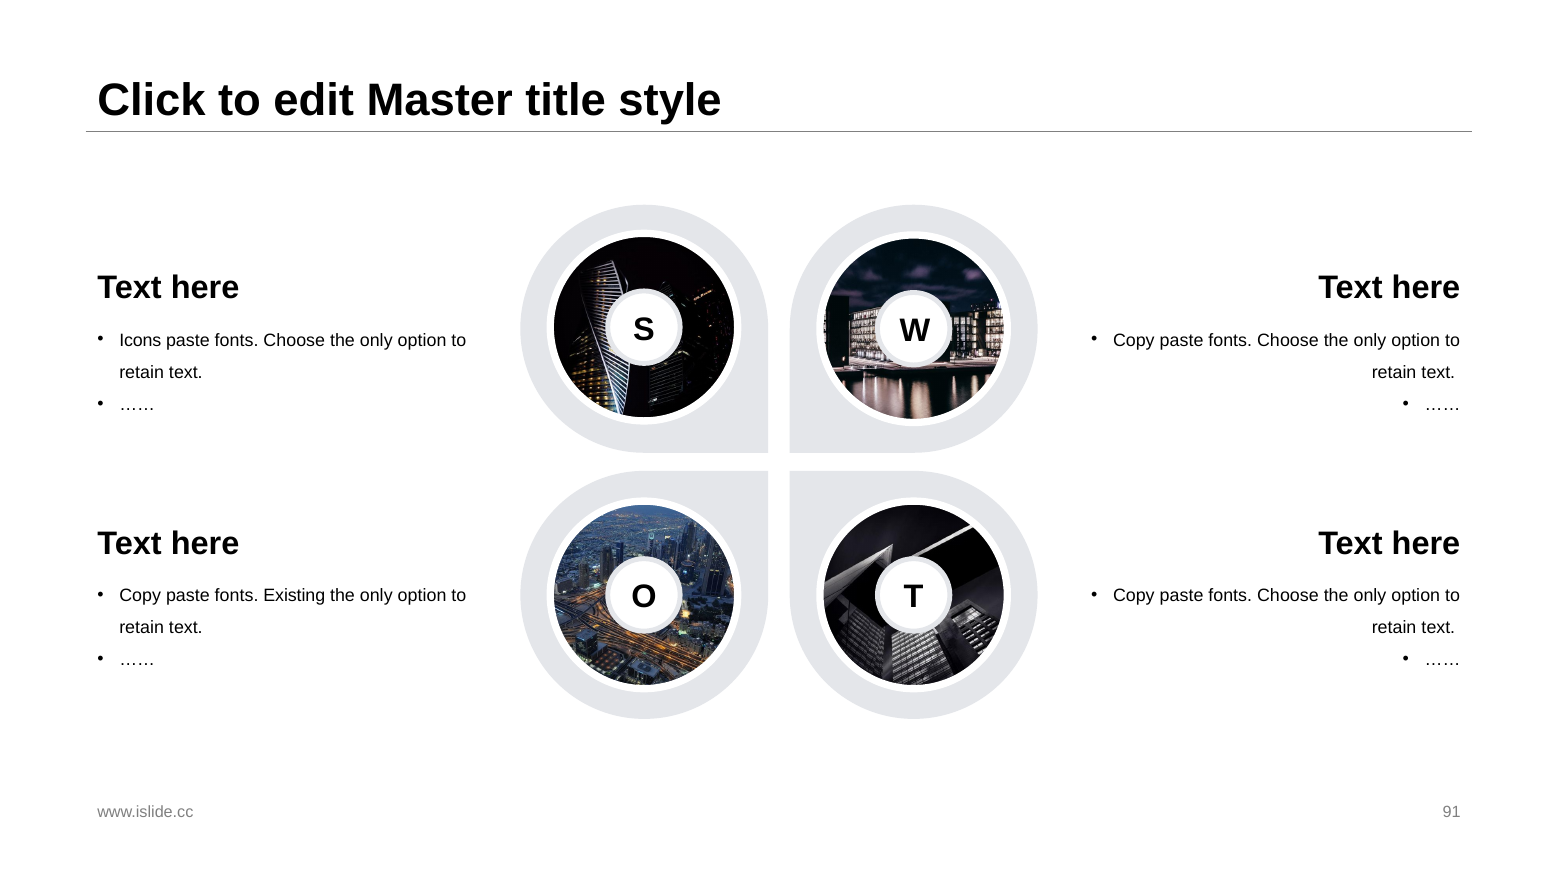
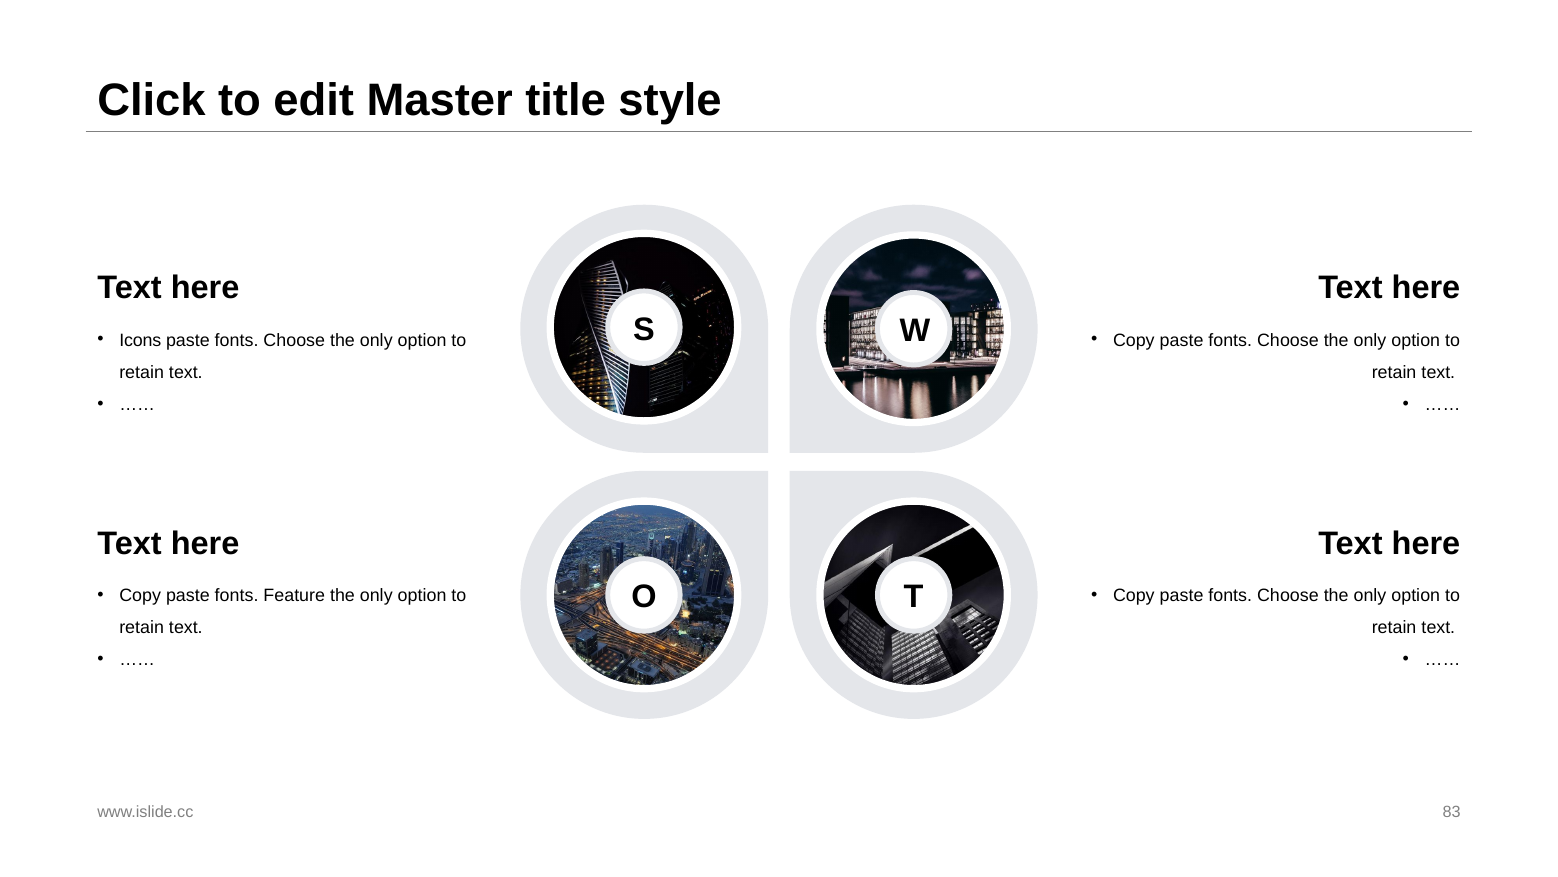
Existing: Existing -> Feature
91: 91 -> 83
